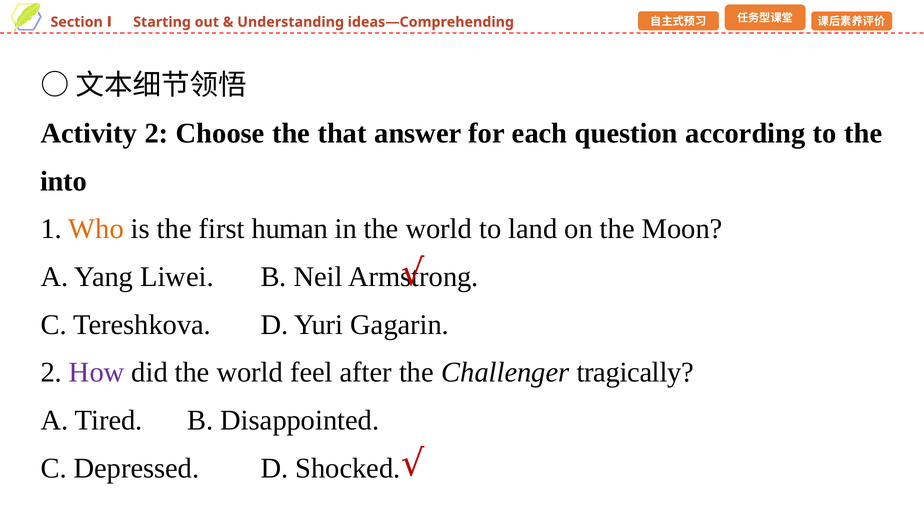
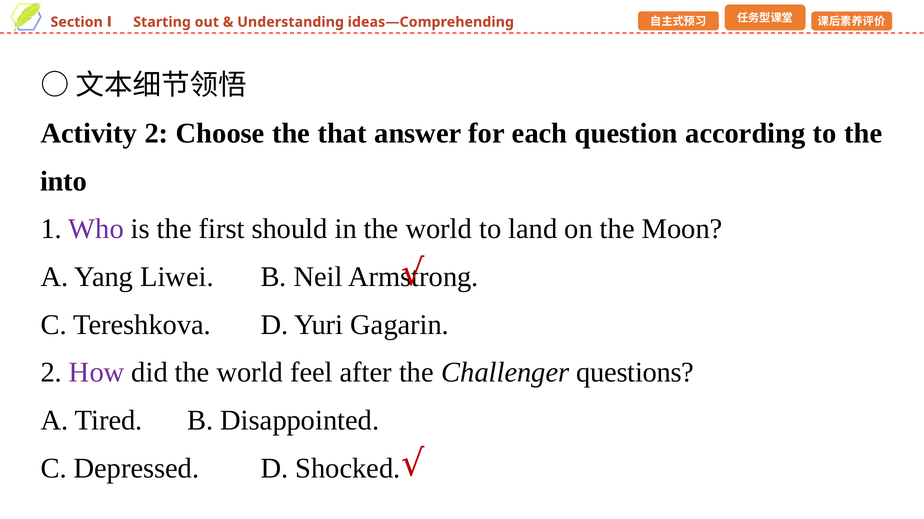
Who colour: orange -> purple
human: human -> should
tragically: tragically -> questions
